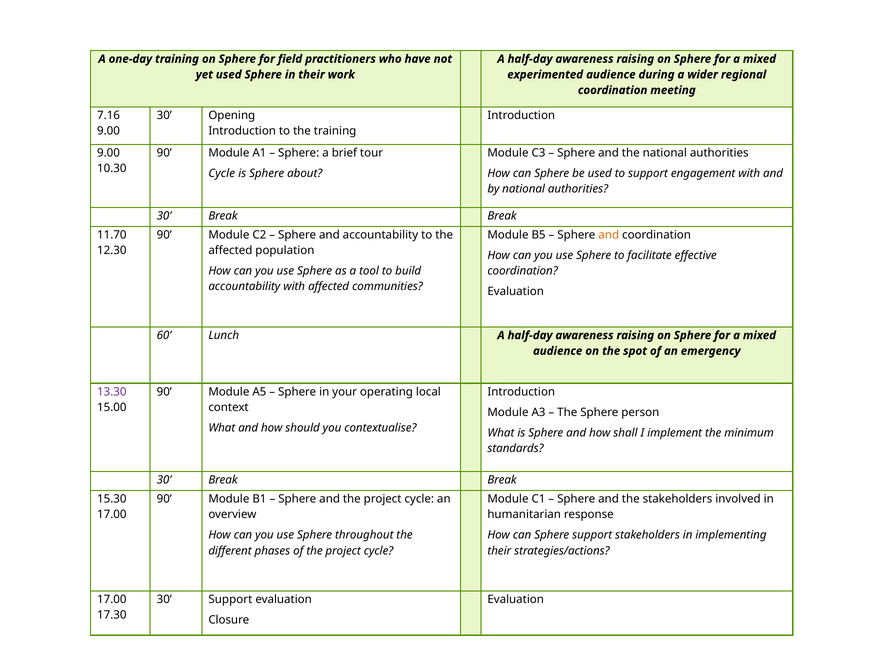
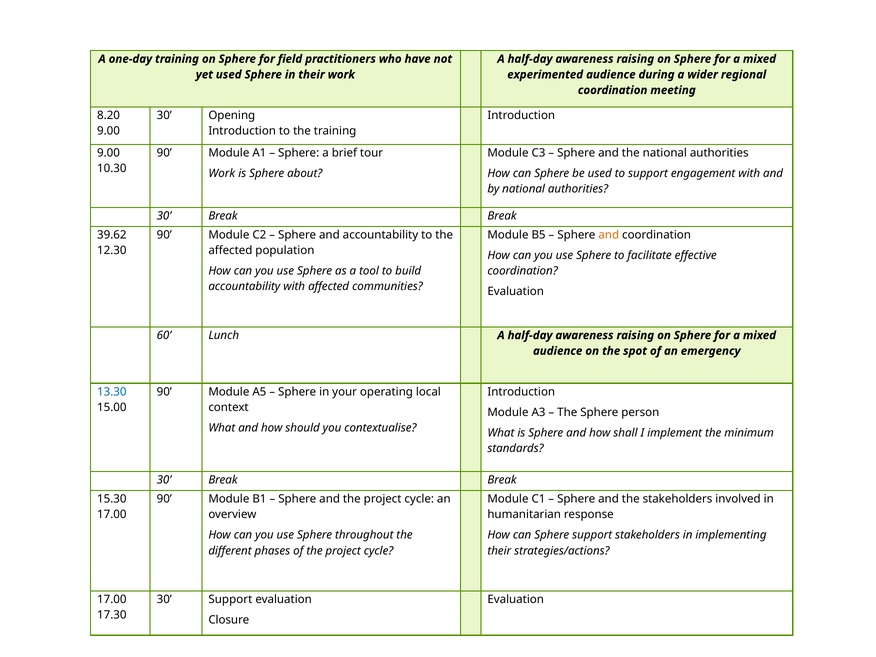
7.16: 7.16 -> 8.20
Cycle at (222, 173): Cycle -> Work
11.70: 11.70 -> 39.62
13.30 colour: purple -> blue
